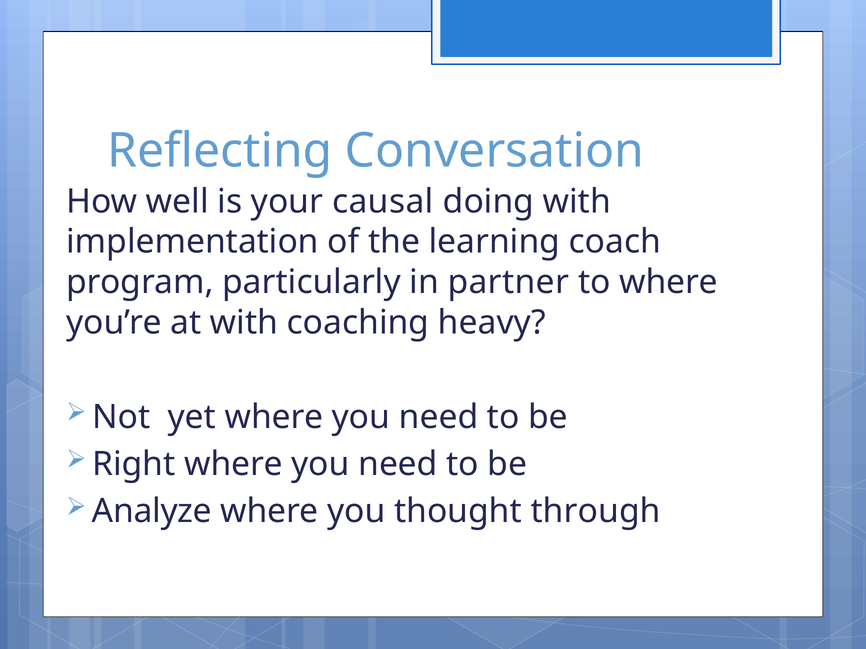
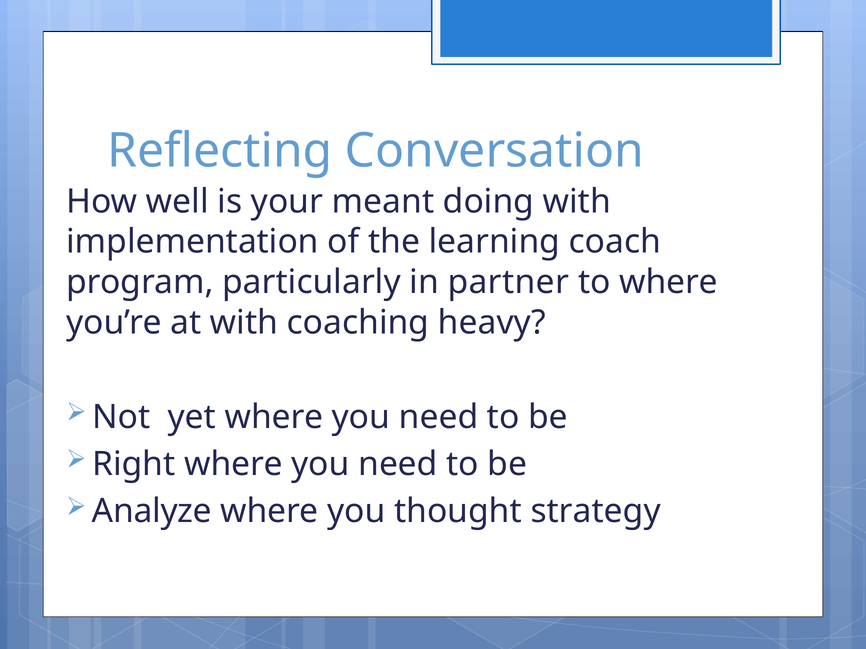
causal: causal -> meant
through: through -> strategy
